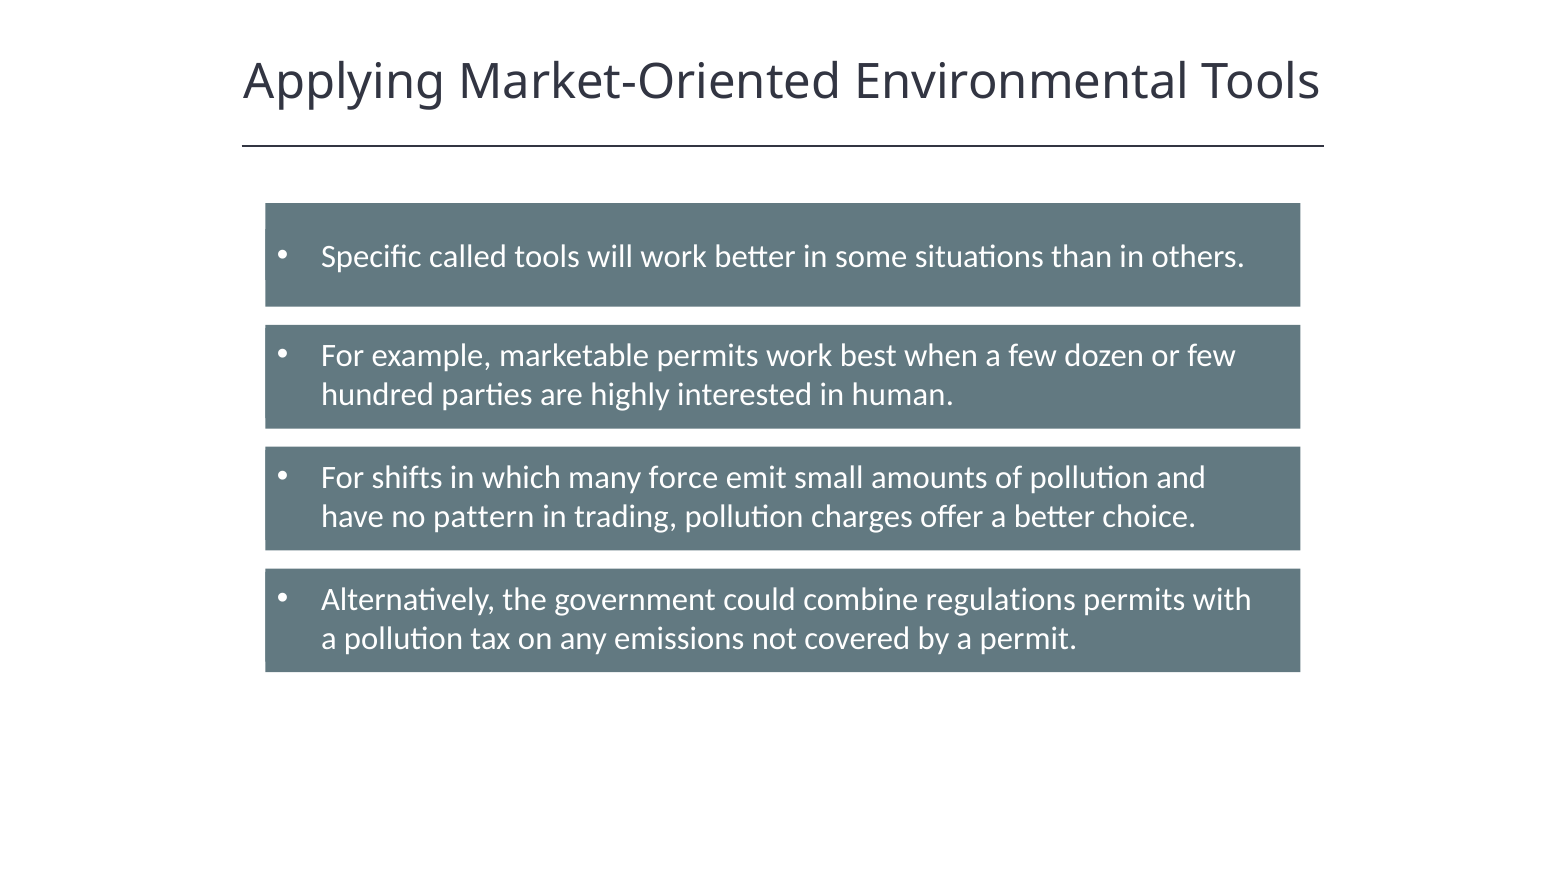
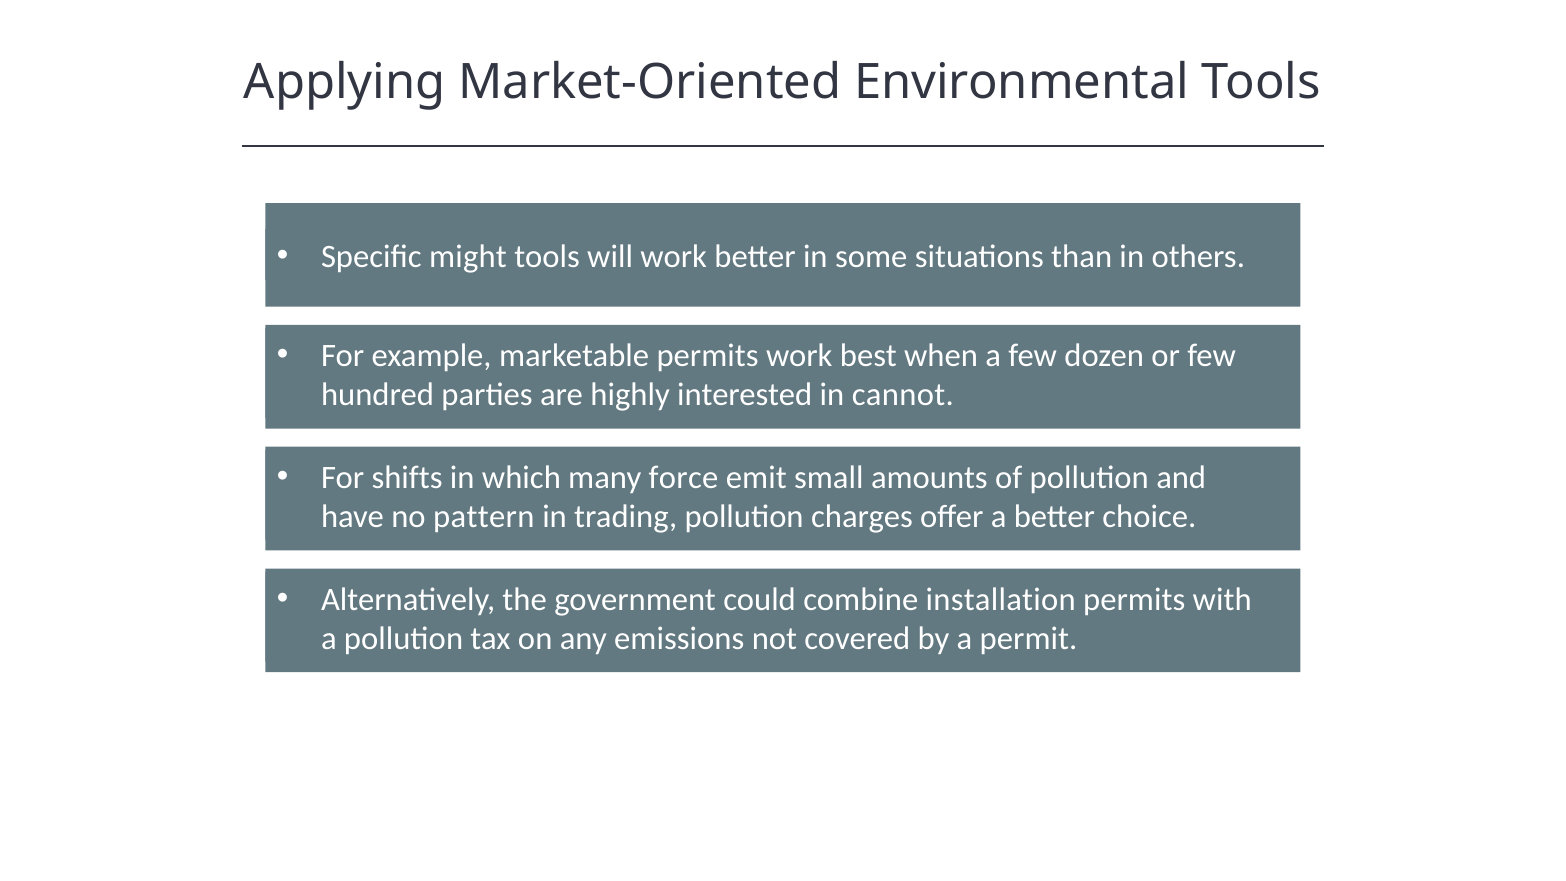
called: called -> might
human: human -> cannot
regulations: regulations -> installation
